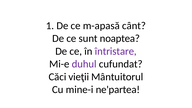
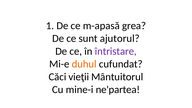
cânt: cânt -> grea
noaptea: noaptea -> ajutorul
duhul colour: purple -> orange
